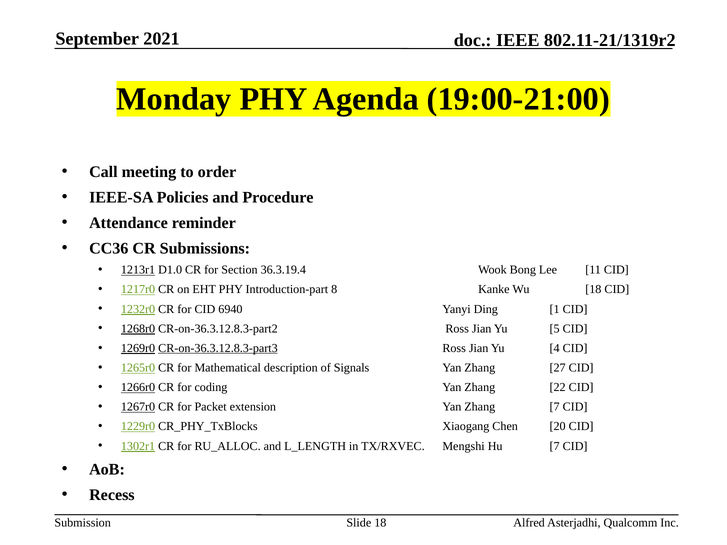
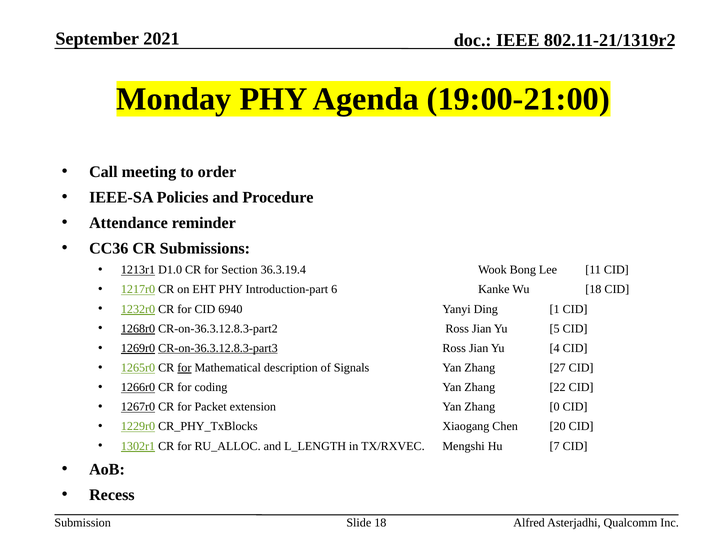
8: 8 -> 6
for at (184, 368) underline: none -> present
Zhang 7: 7 -> 0
